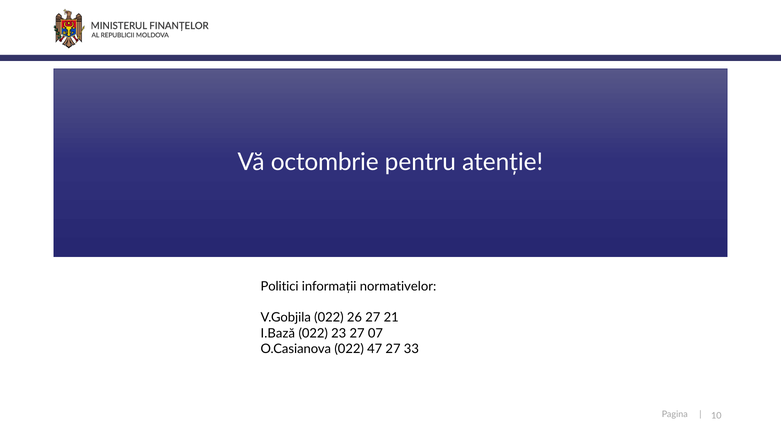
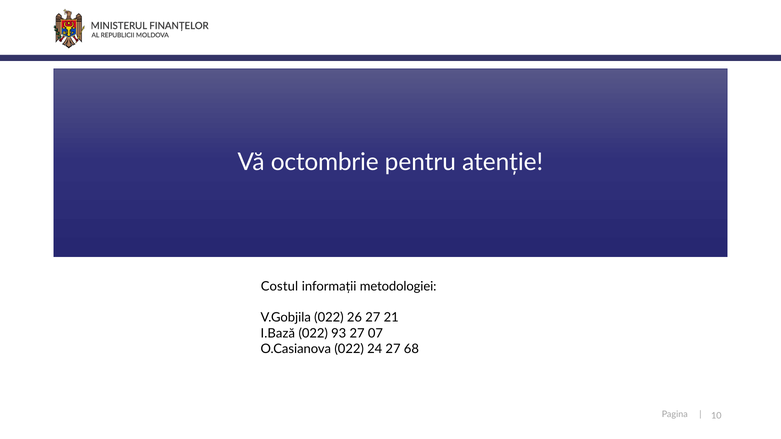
Politici: Politici -> Costul
normativelor: normativelor -> metodologiei
23: 23 -> 93
47: 47 -> 24
33: 33 -> 68
